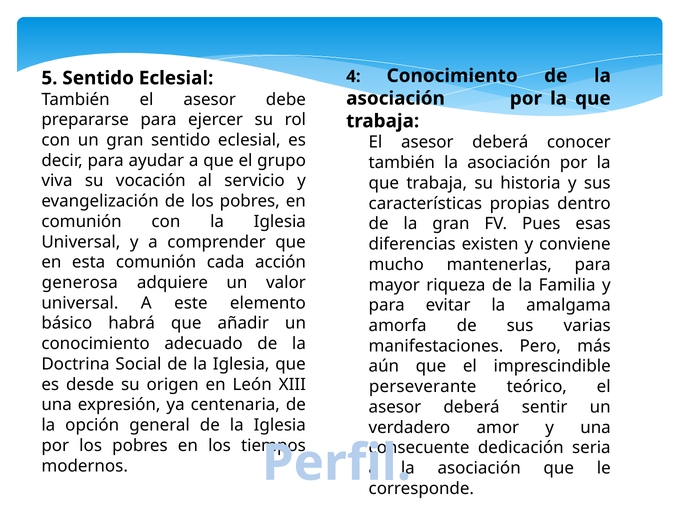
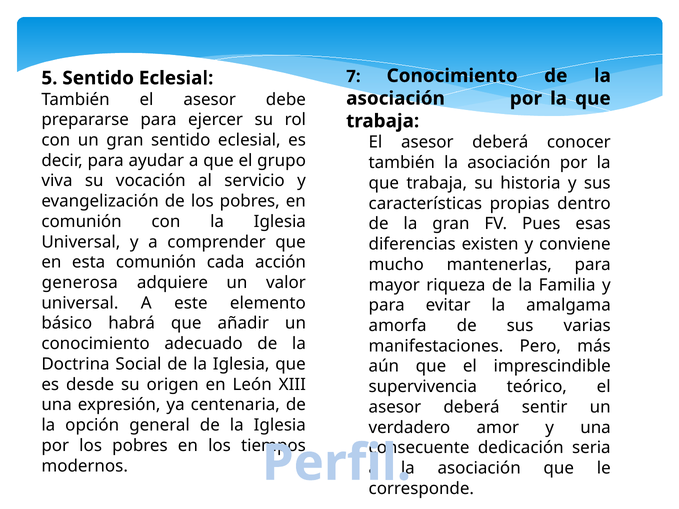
4: 4 -> 7
perseverante: perseverante -> supervivencia
